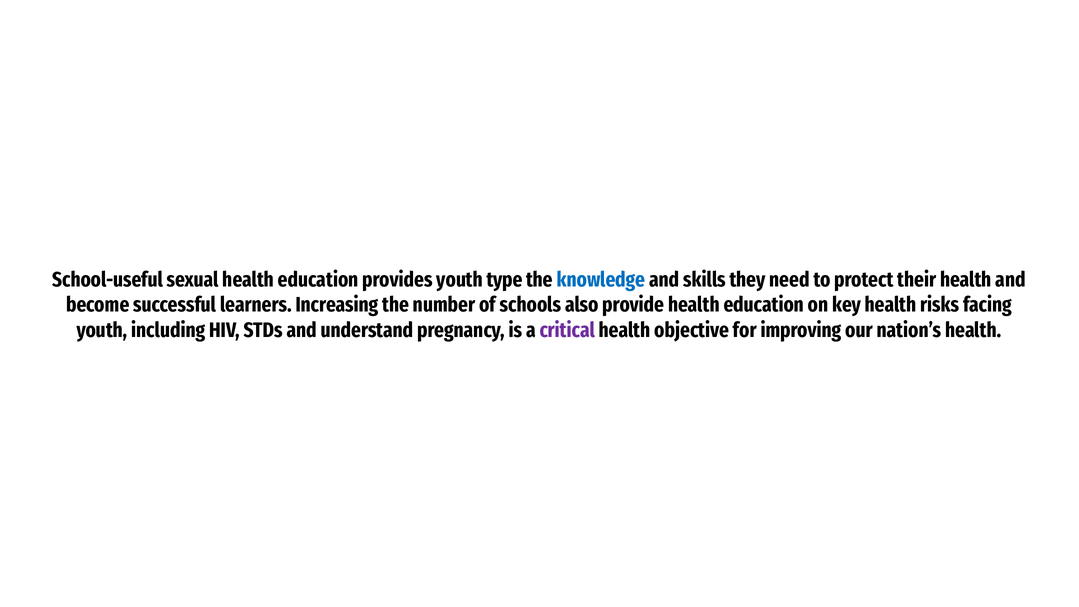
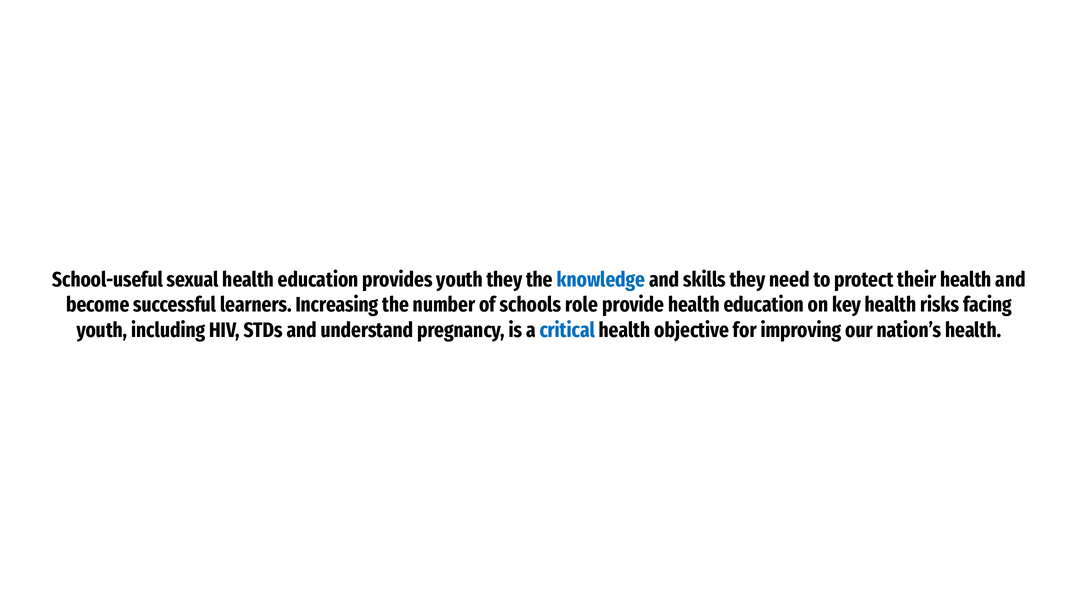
youth type: type -> they
also: also -> role
critical colour: purple -> blue
